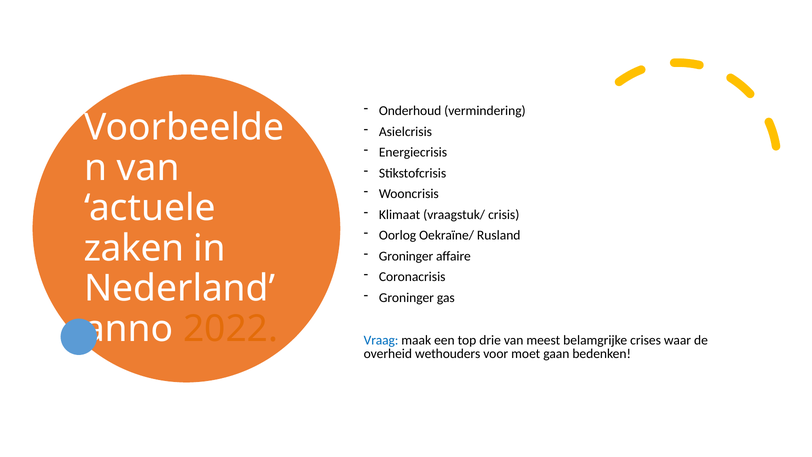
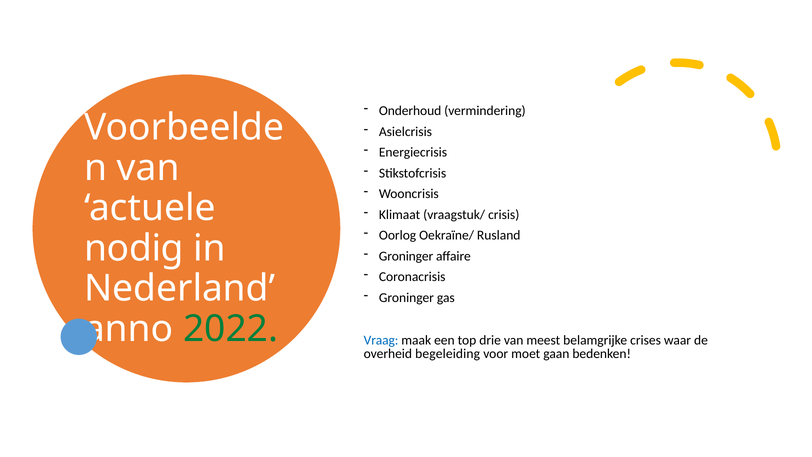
zaken: zaken -> nodig
2022 colour: orange -> green
wethouders: wethouders -> begeleiding
